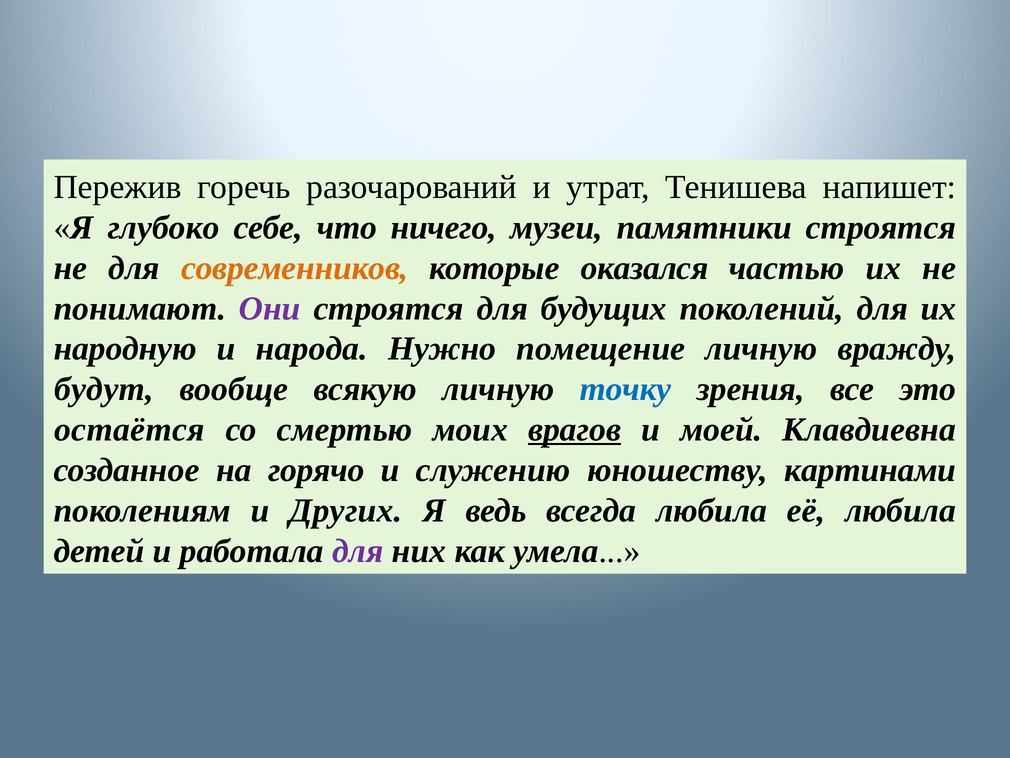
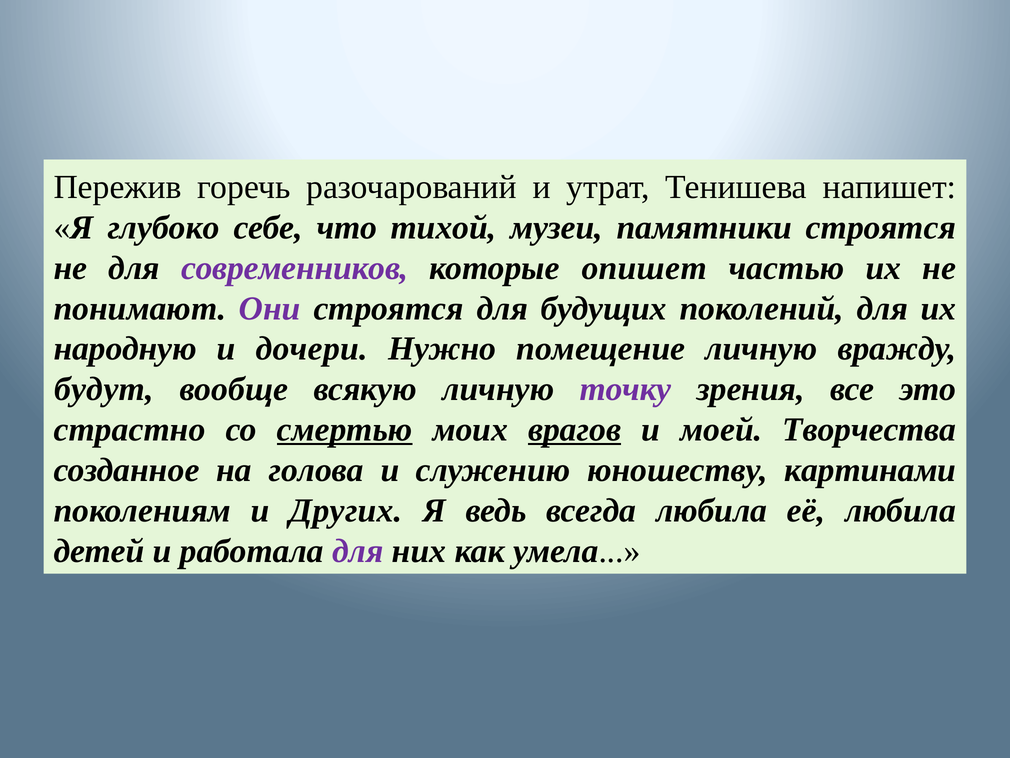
ничего: ничего -> тихой
современников colour: orange -> purple
оказался: оказался -> опишет
народа: народа -> дочери
точку colour: blue -> purple
остаётся: остаётся -> страстно
смертью underline: none -> present
Клавдиевна: Клавдиевна -> Творчества
горячо: горячо -> голова
